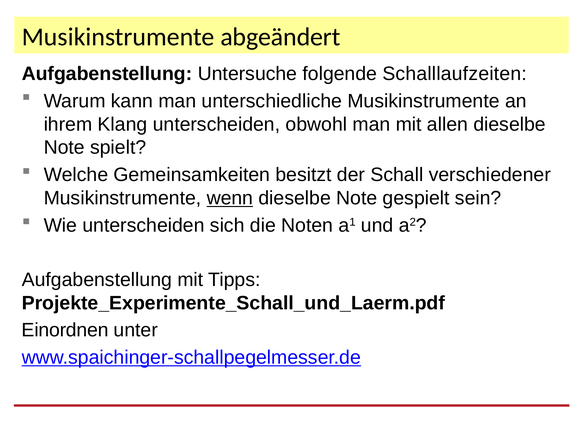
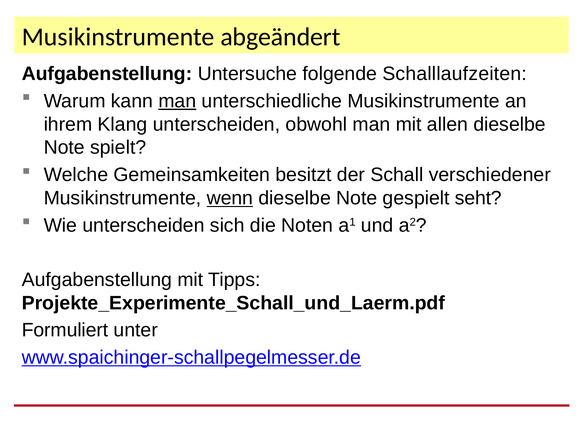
man at (177, 101) underline: none -> present
sein: sein -> seht
Einordnen: Einordnen -> Formuliert
